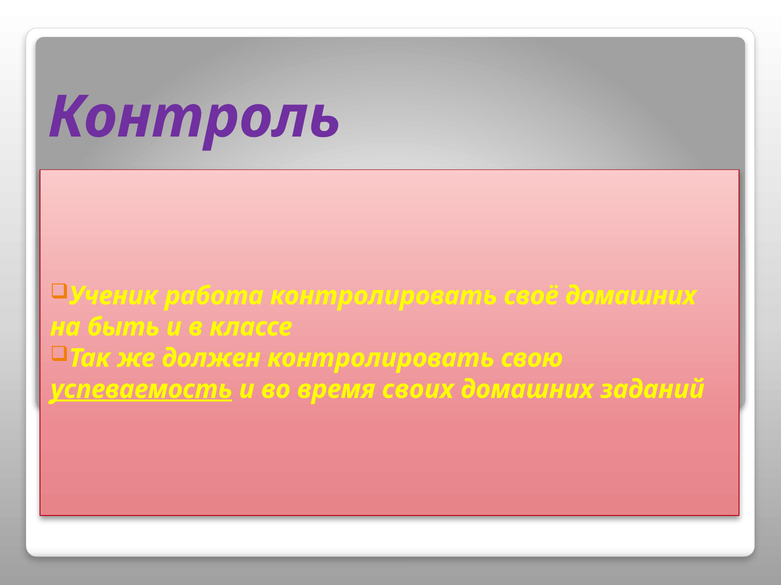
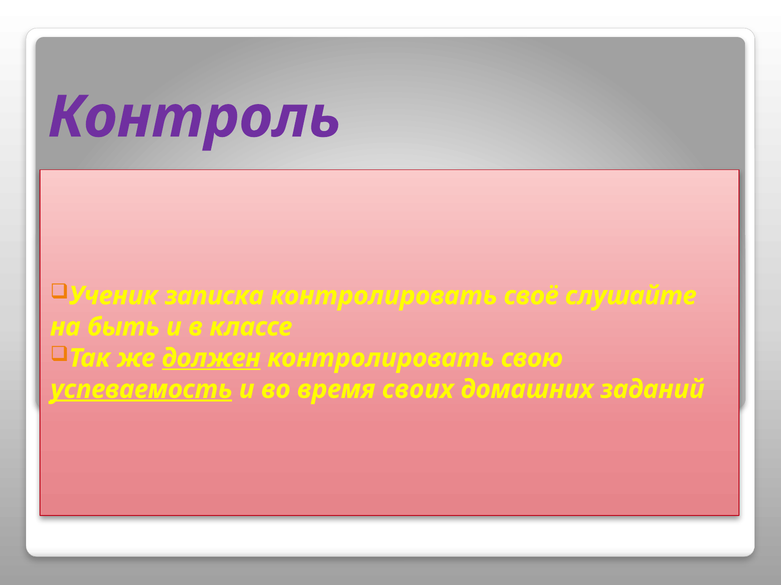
работа: работа -> записка
своё домашних: домашних -> слушайте
должен underline: none -> present
